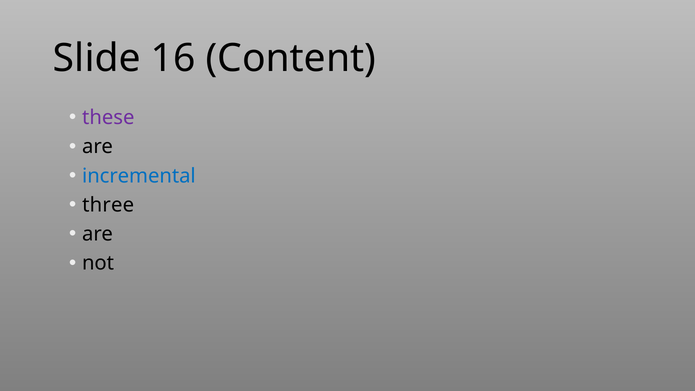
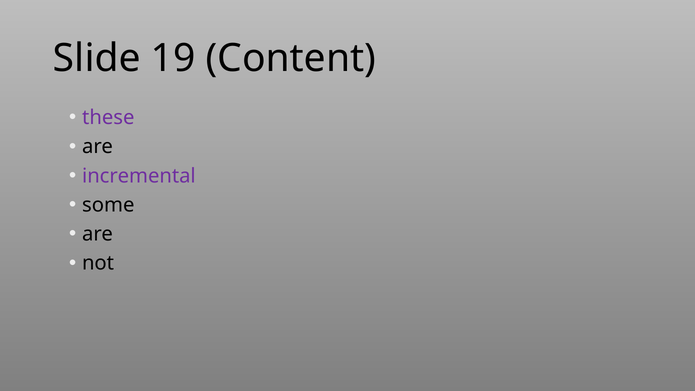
16: 16 -> 19
incremental colour: blue -> purple
three: three -> some
